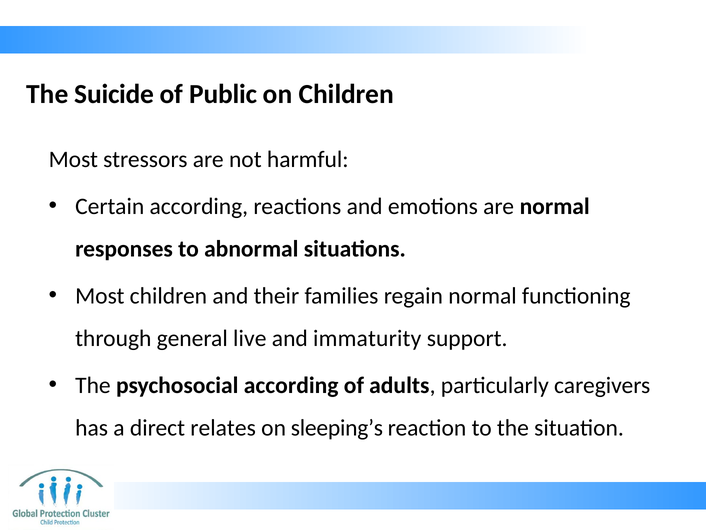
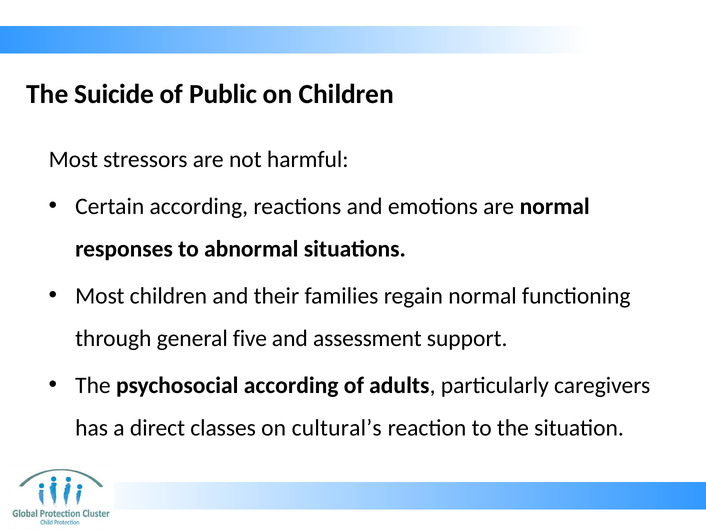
live: live -> five
immaturity: immaturity -> assessment
relates: relates -> classes
sleeping’s: sleeping’s -> cultural’s
